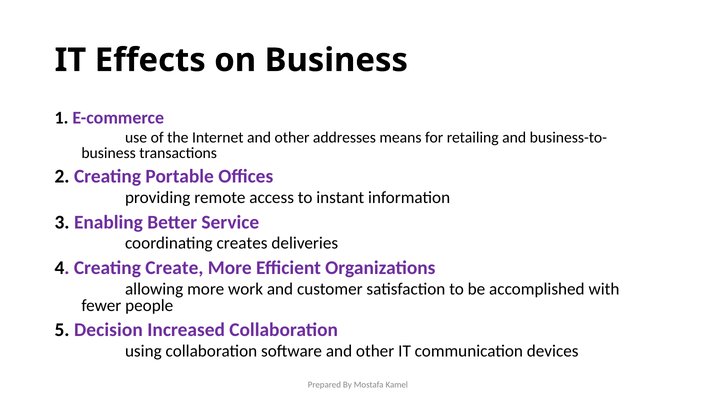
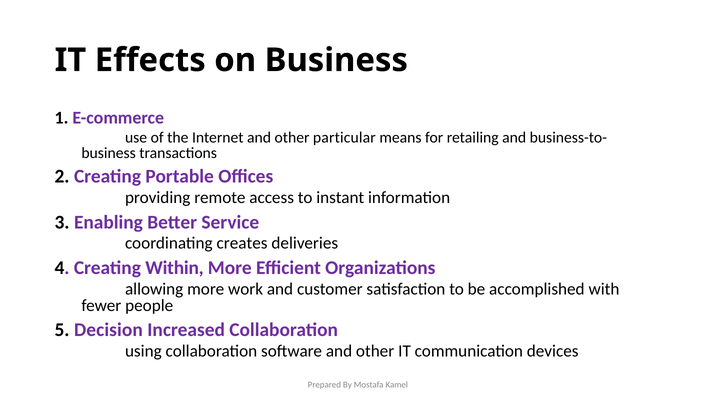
addresses: addresses -> particular
Create: Create -> Within
